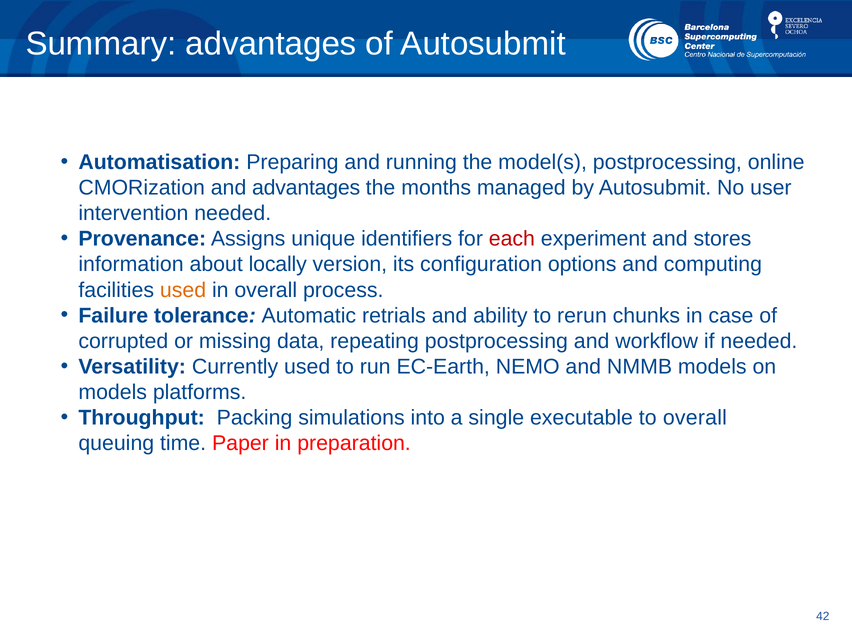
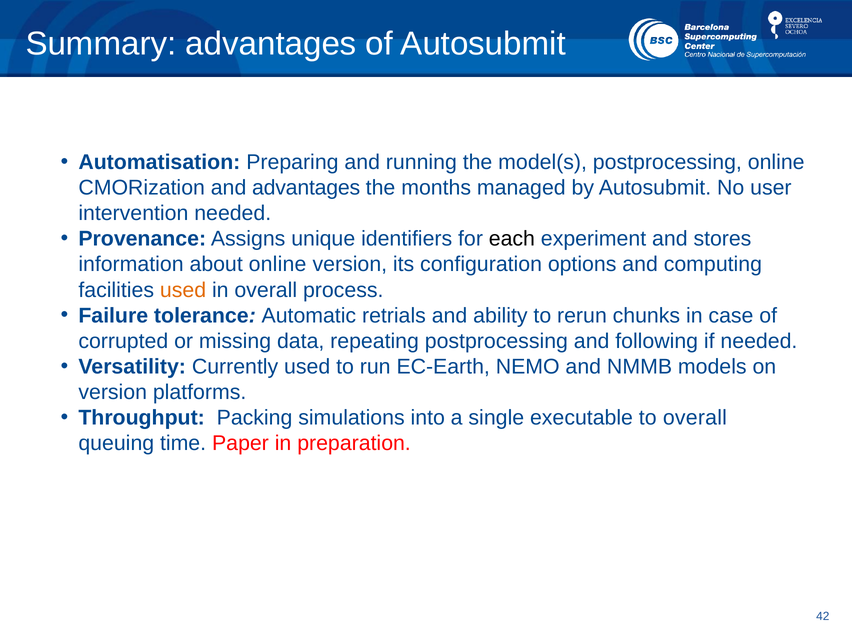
each colour: red -> black
about locally: locally -> online
workflow: workflow -> following
models at (113, 392): models -> version
